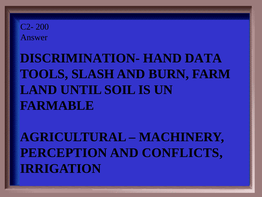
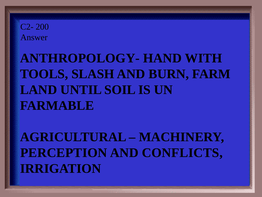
DISCRIMINATION-: DISCRIMINATION- -> ANTHROPOLOGY-
DATA: DATA -> WITH
